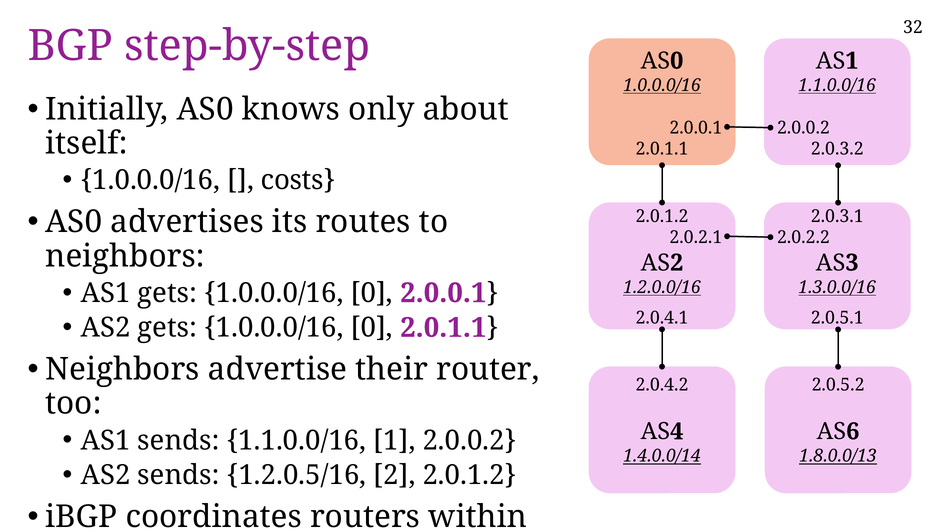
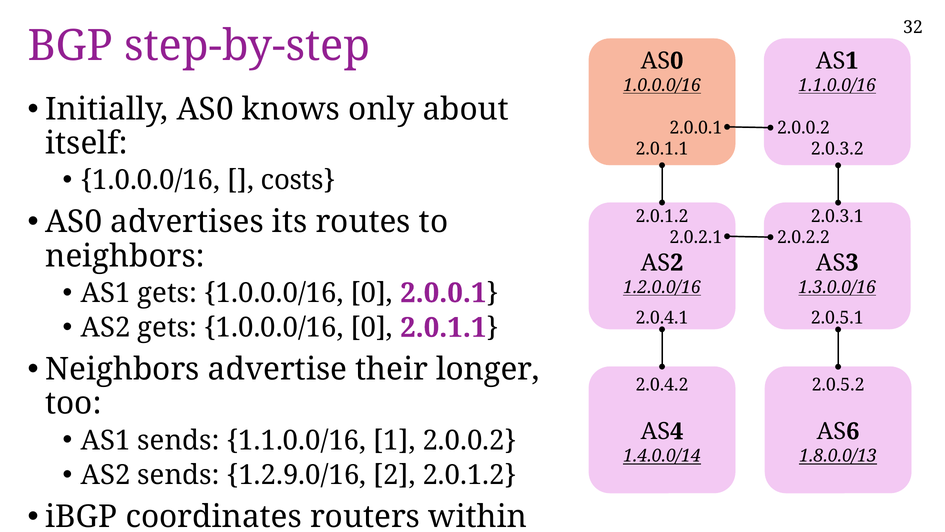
router: router -> longer
1.2.0.5/16: 1.2.0.5/16 -> 1.2.9.0/16
